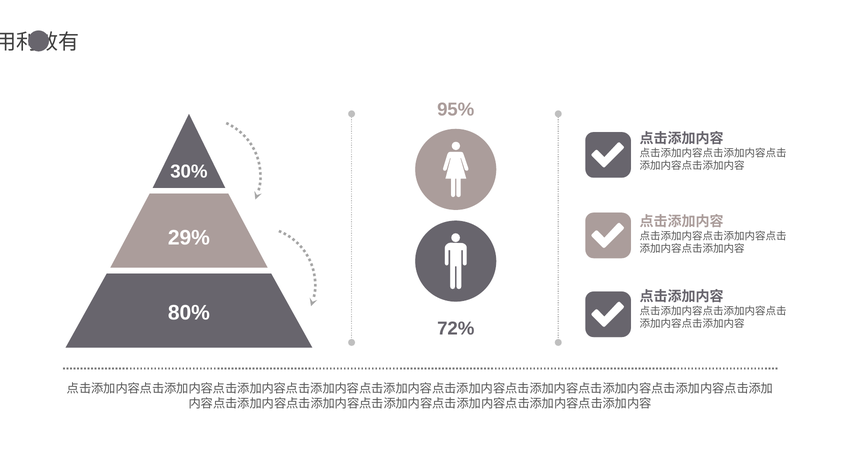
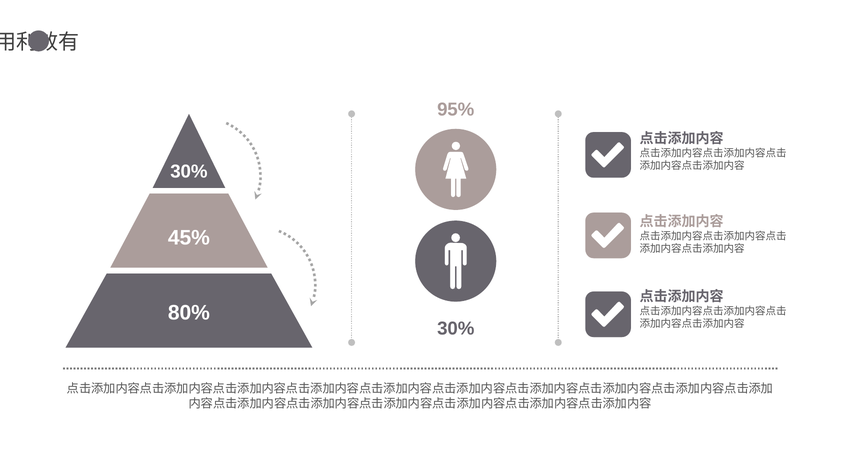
29%: 29% -> 45%
72% at (456, 329): 72% -> 30%
